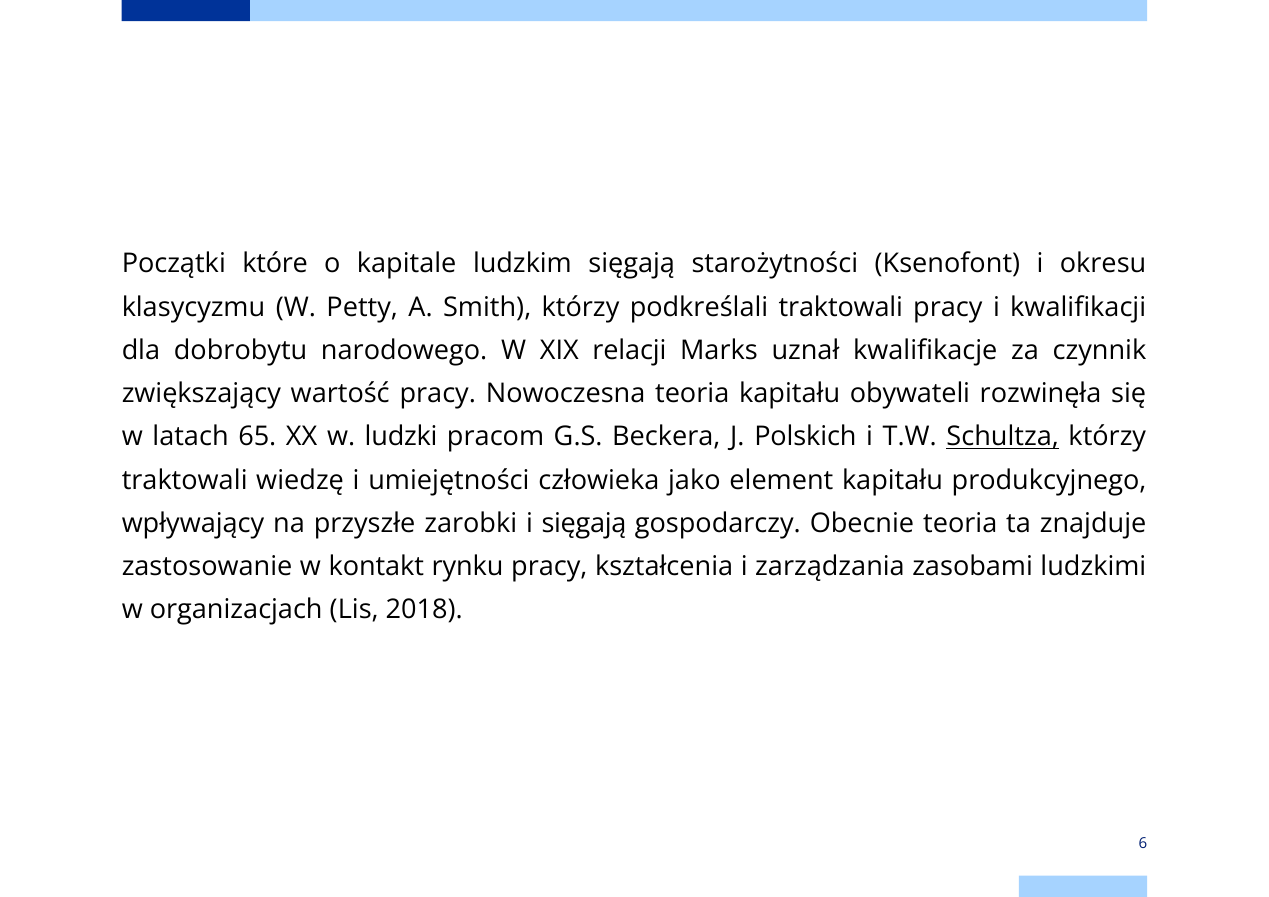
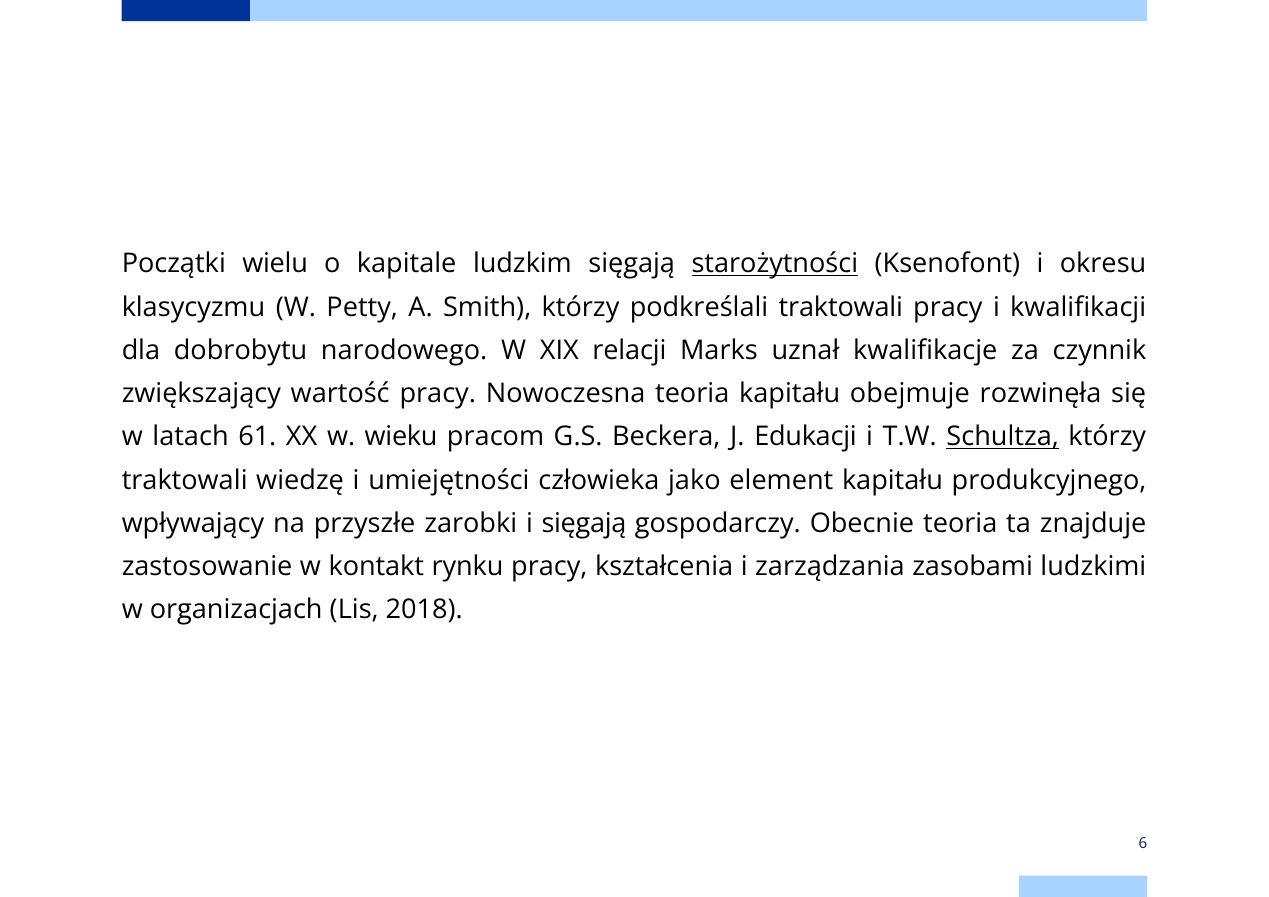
które: które -> wielu
starożytności underline: none -> present
obywateli: obywateli -> obejmuje
65: 65 -> 61
ludzki: ludzki -> wieku
Polskich: Polskich -> Edukacji
